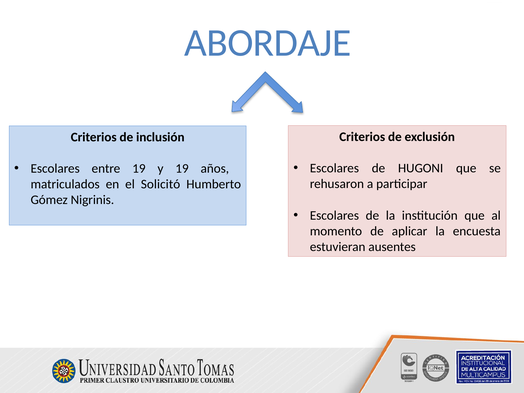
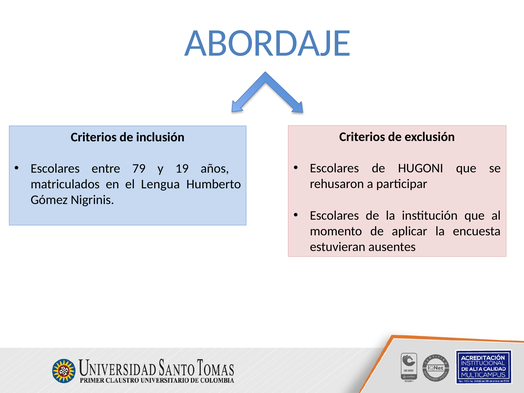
entre 19: 19 -> 79
Solicitó: Solicitó -> Lengua
